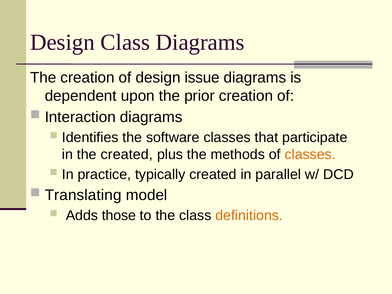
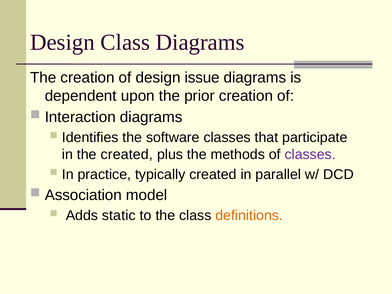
classes at (310, 155) colour: orange -> purple
Translating: Translating -> Association
those: those -> static
